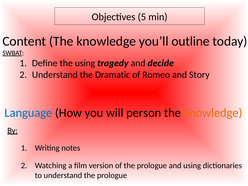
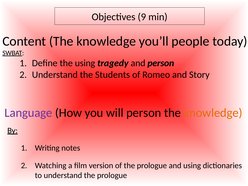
5: 5 -> 9
outline: outline -> people
and decide: decide -> person
Dramatic: Dramatic -> Students
Language colour: blue -> purple
